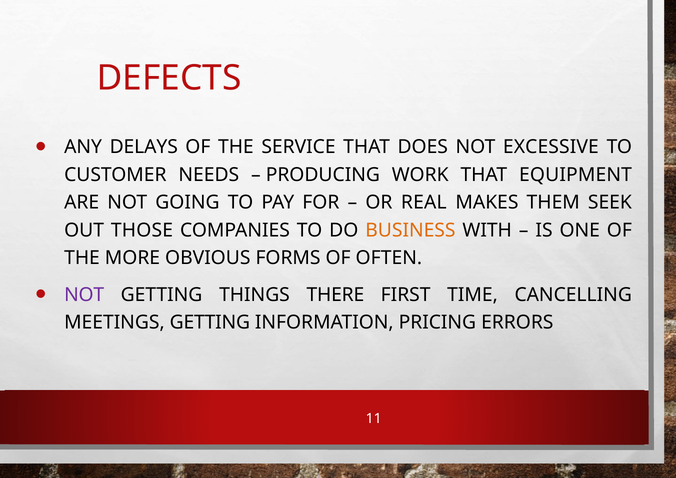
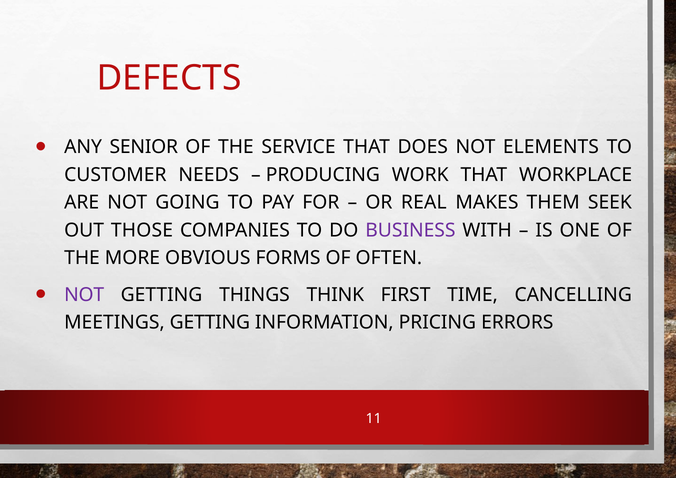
DELAYS: DELAYS -> SENIOR
EXCESSIVE: EXCESSIVE -> ELEMENTS
EQUIPMENT: EQUIPMENT -> WORKPLACE
BUSINESS colour: orange -> purple
THERE: THERE -> THINK
